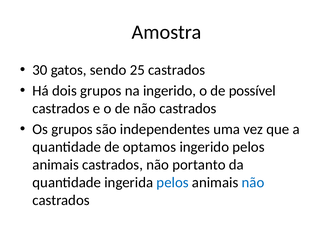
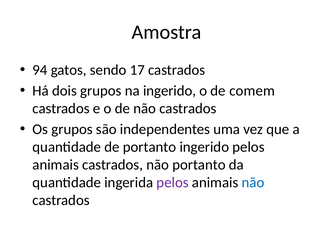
30: 30 -> 94
25: 25 -> 17
possível: possível -> comem
de optamos: optamos -> portanto
pelos at (173, 182) colour: blue -> purple
